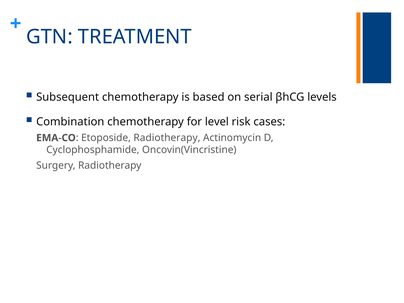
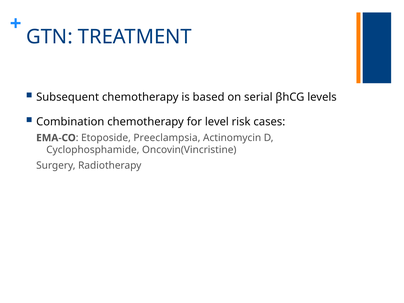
Etoposide Radiotherapy: Radiotherapy -> Preeclampsia
